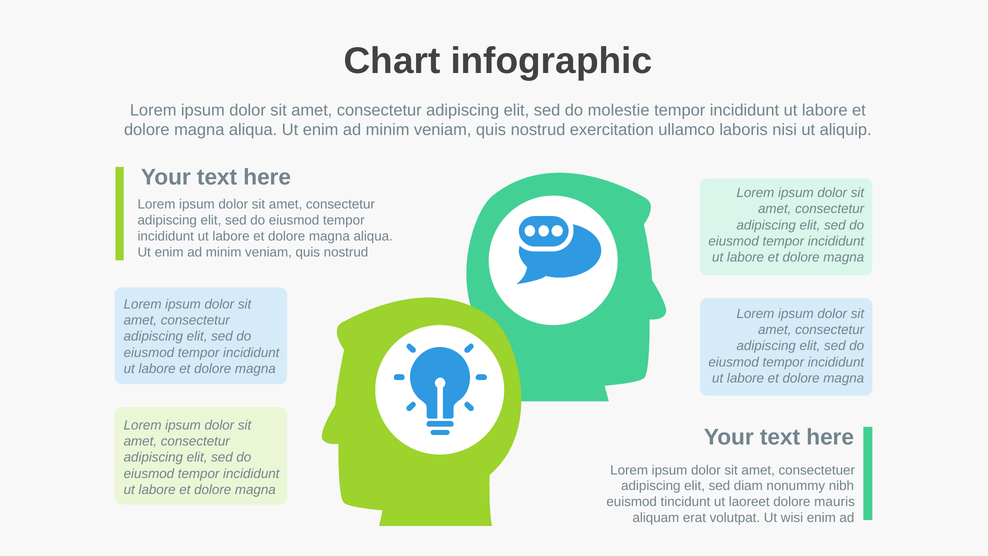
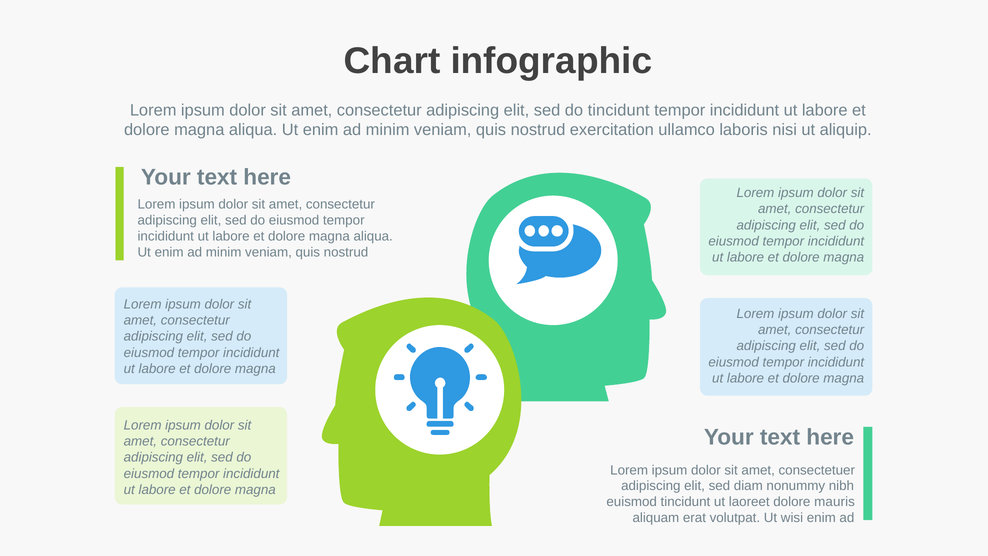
do molestie: molestie -> tincidunt
